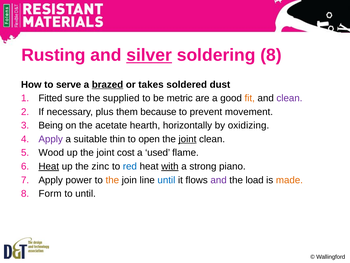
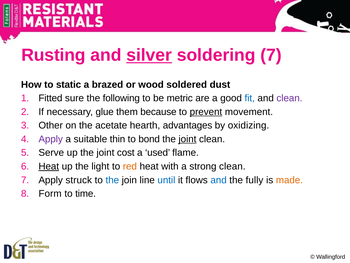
soldering 8: 8 -> 7
serve: serve -> static
brazed underline: present -> none
takes: takes -> wood
supplied: supplied -> following
fit colour: orange -> blue
plus: plus -> glue
prevent underline: none -> present
Being: Being -> Other
horizontally: horizontally -> advantages
open: open -> bond
Wood: Wood -> Serve
zinc: zinc -> light
red colour: blue -> orange
with underline: present -> none
strong piano: piano -> clean
power: power -> struck
the at (112, 180) colour: orange -> blue
and at (219, 180) colour: purple -> blue
load: load -> fully
to until: until -> time
